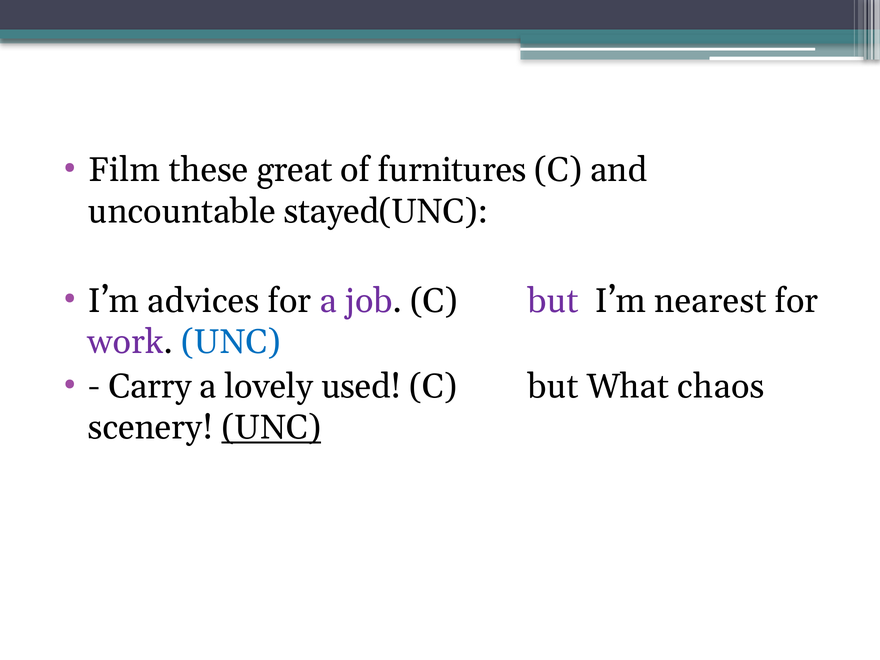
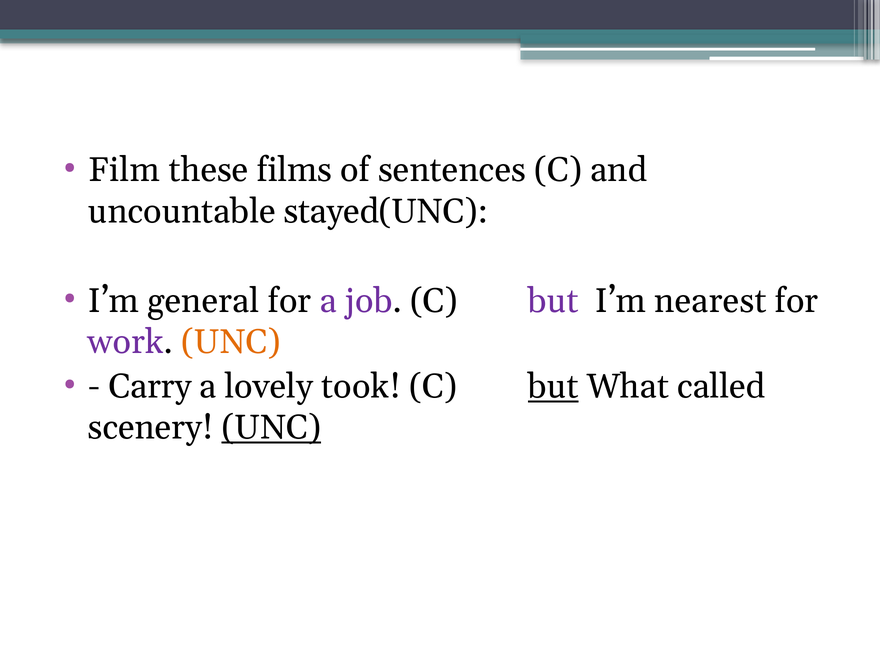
great: great -> films
furnitures: furnitures -> sentences
advices: advices -> general
UNC at (231, 342) colour: blue -> orange
used: used -> took
but at (553, 387) underline: none -> present
chaos: chaos -> called
